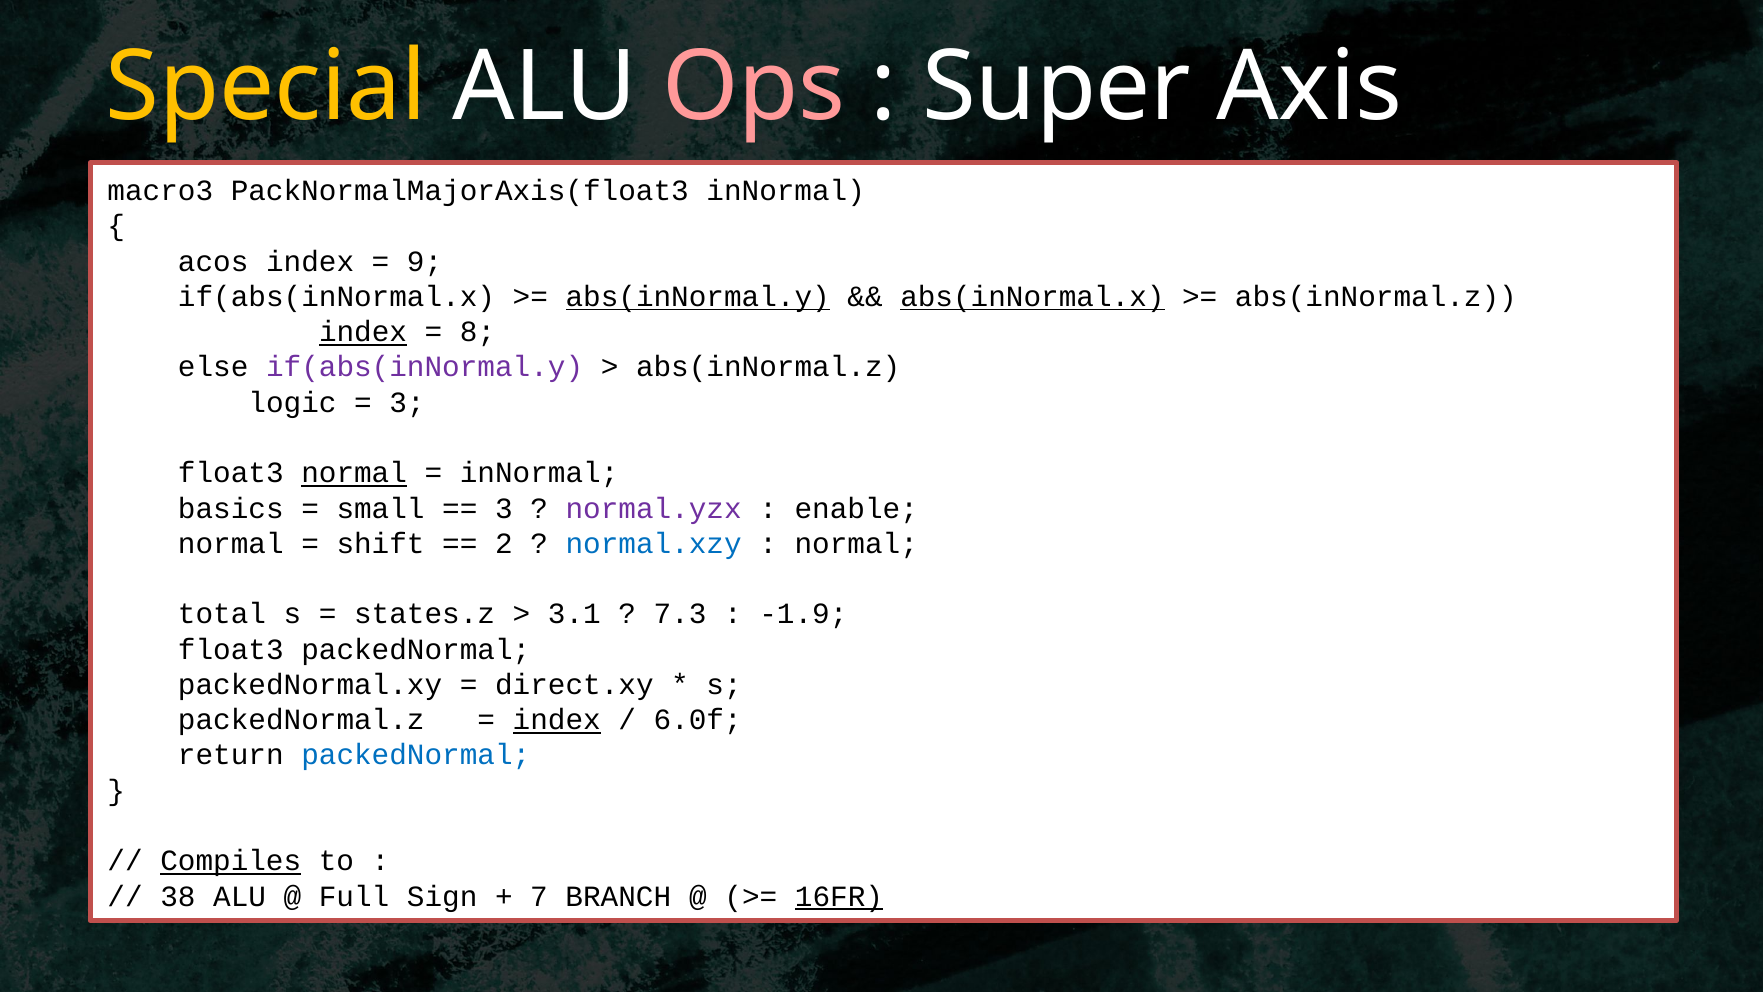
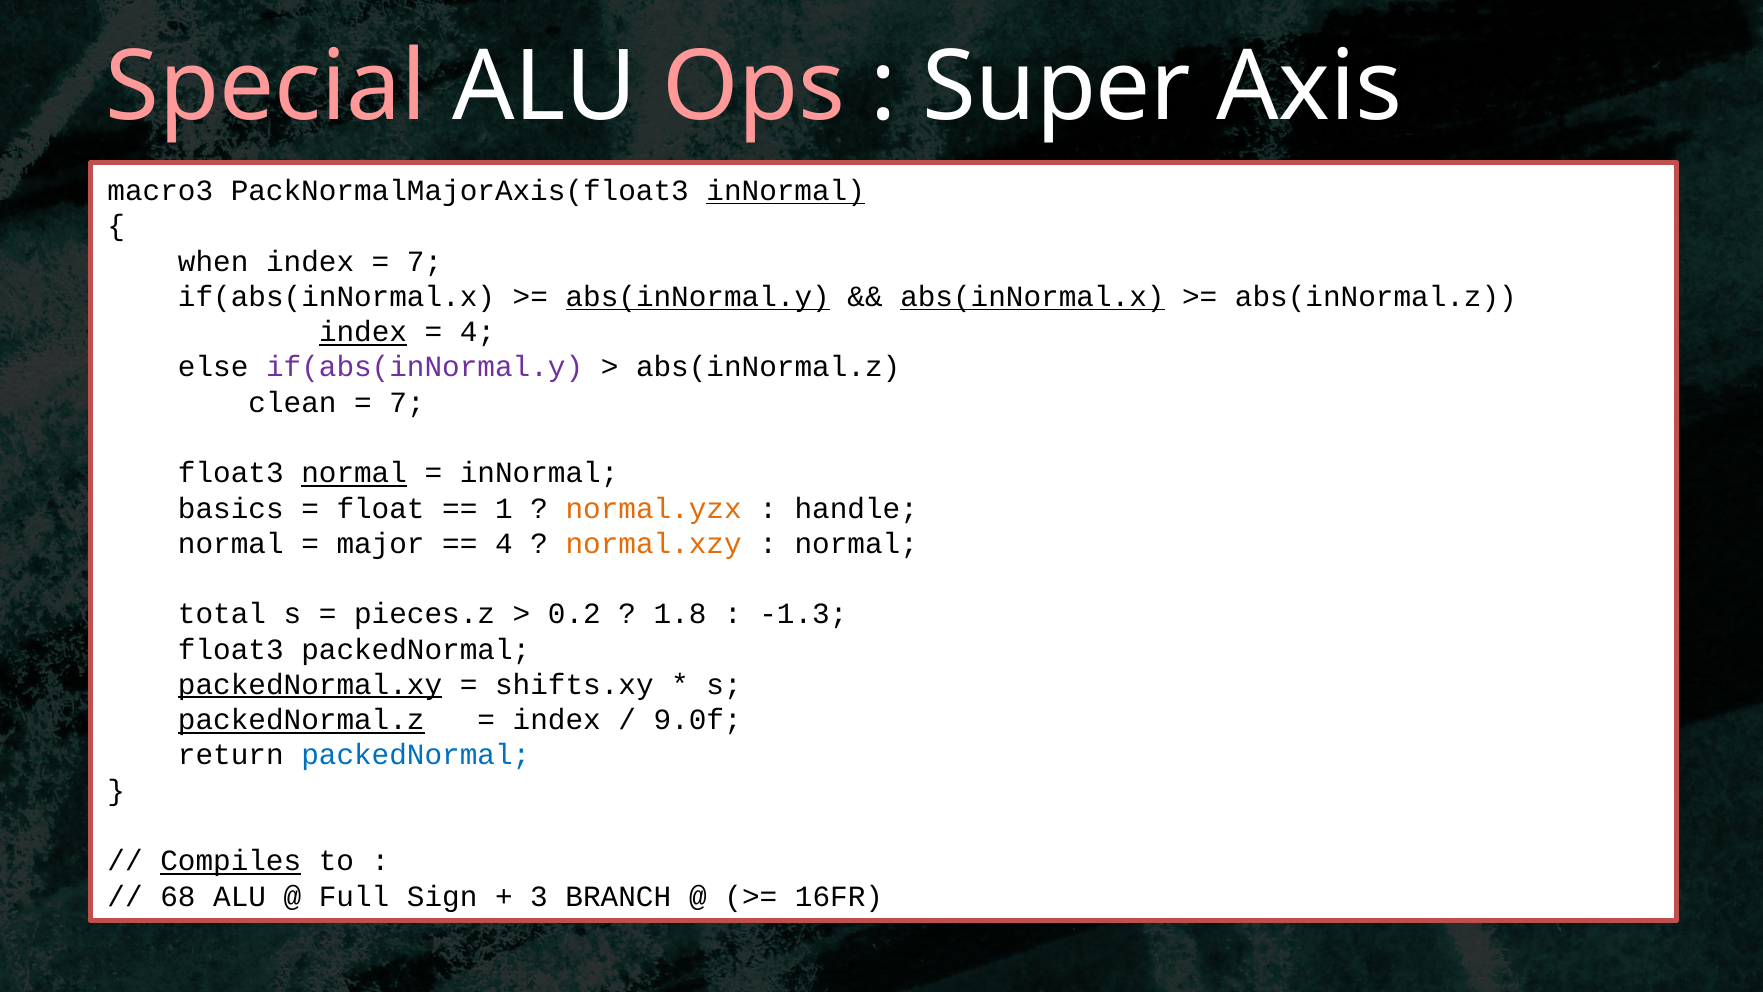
Special colour: yellow -> pink
inNormal at (786, 191) underline: none -> present
acos: acos -> when
9 at (425, 261): 9 -> 7
8 at (478, 332): 8 -> 4
logic: logic -> clean
3 at (407, 402): 3 -> 7
small: small -> float
3 at (504, 508): 3 -> 1
normal.yzx colour: purple -> orange
enable: enable -> handle
shift: shift -> major
2 at (504, 544): 2 -> 4
normal.xzy colour: blue -> orange
states.z: states.z -> pieces.z
3.1: 3.1 -> 0.2
7.3: 7.3 -> 1.8
-1.9: -1.9 -> -1.3
packedNormal.xy underline: none -> present
direct.xy: direct.xy -> shifts.xy
packedNormal.z underline: none -> present
index at (557, 720) underline: present -> none
6.0f: 6.0f -> 9.0f
38: 38 -> 68
7: 7 -> 3
16FR underline: present -> none
